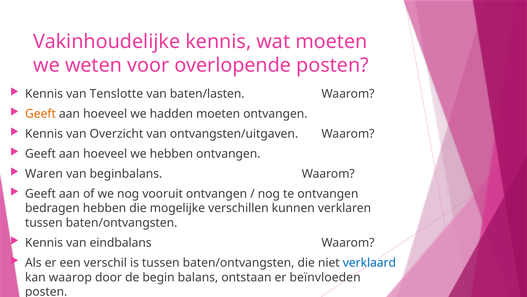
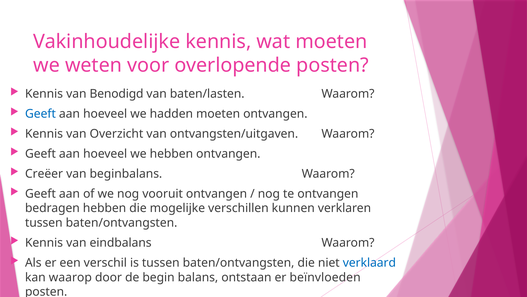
Tenslotte: Tenslotte -> Benodigd
Geeft at (40, 113) colour: orange -> blue
Waren: Waren -> Creëer
